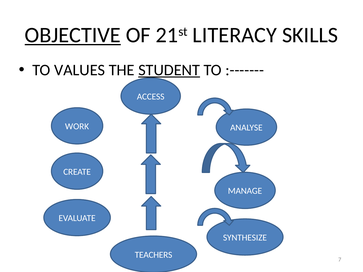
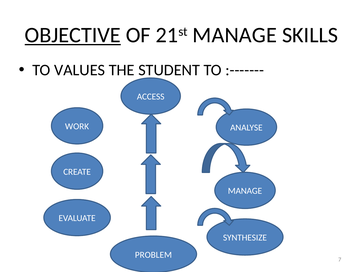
21st LITERACY: LITERACY -> MANAGE
STUDENT underline: present -> none
TEACHERS: TEACHERS -> PROBLEM
